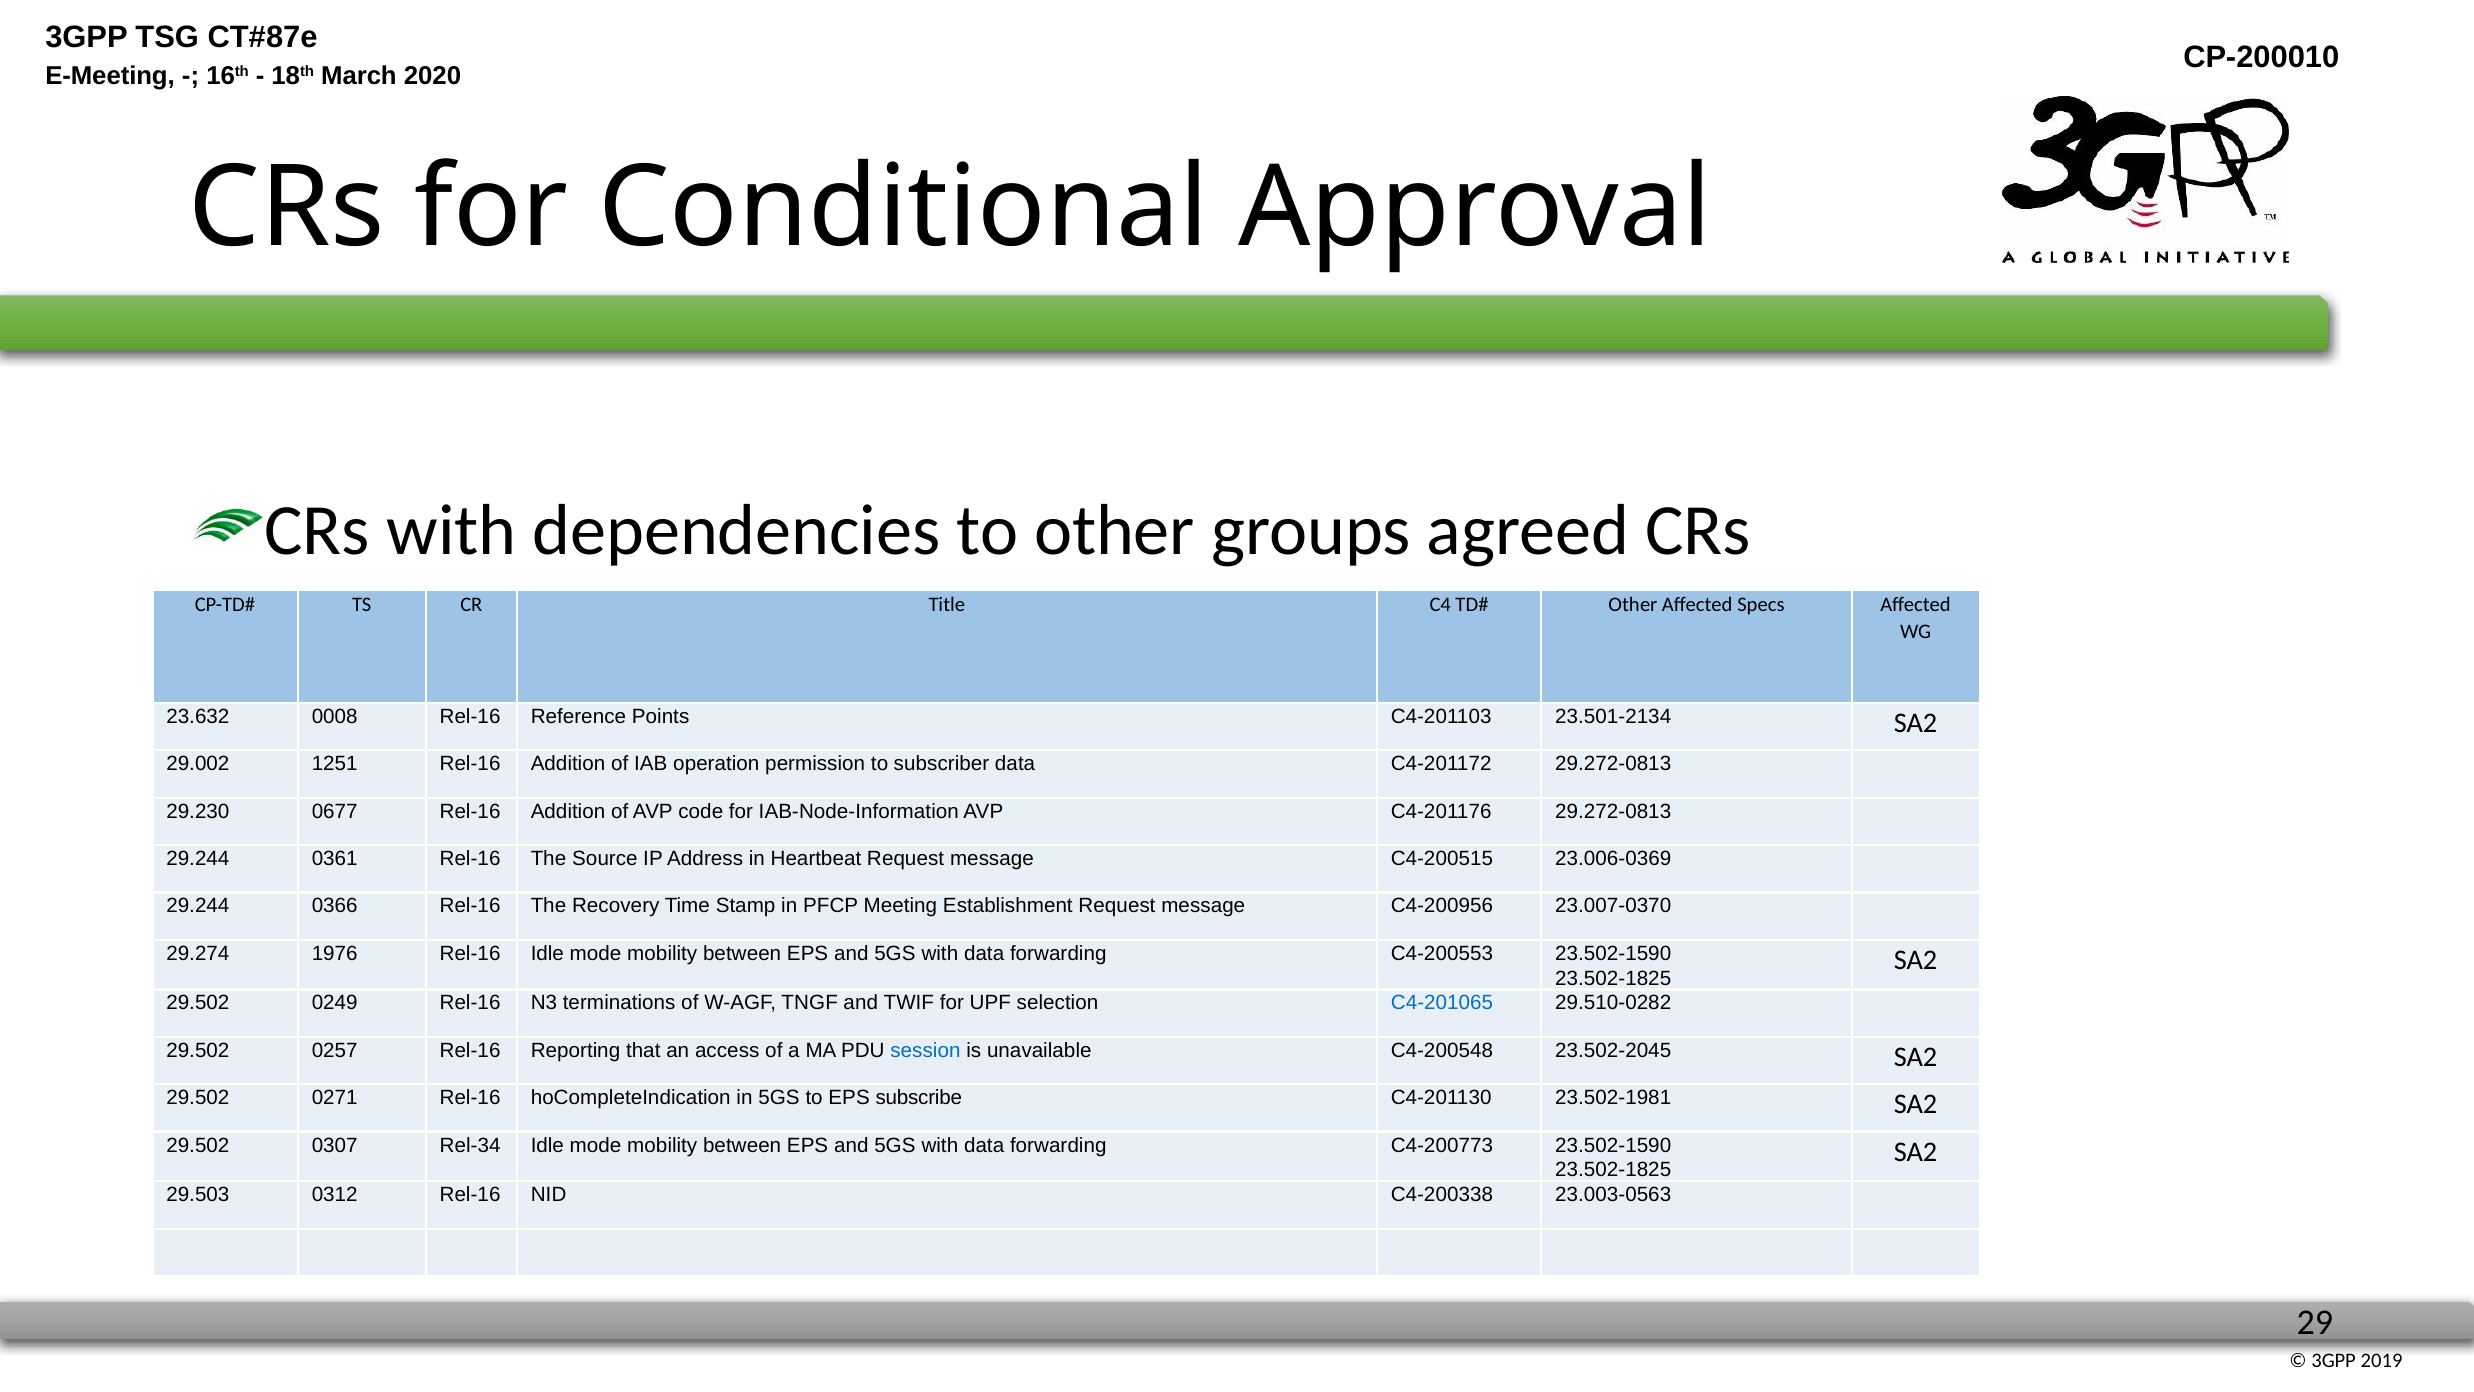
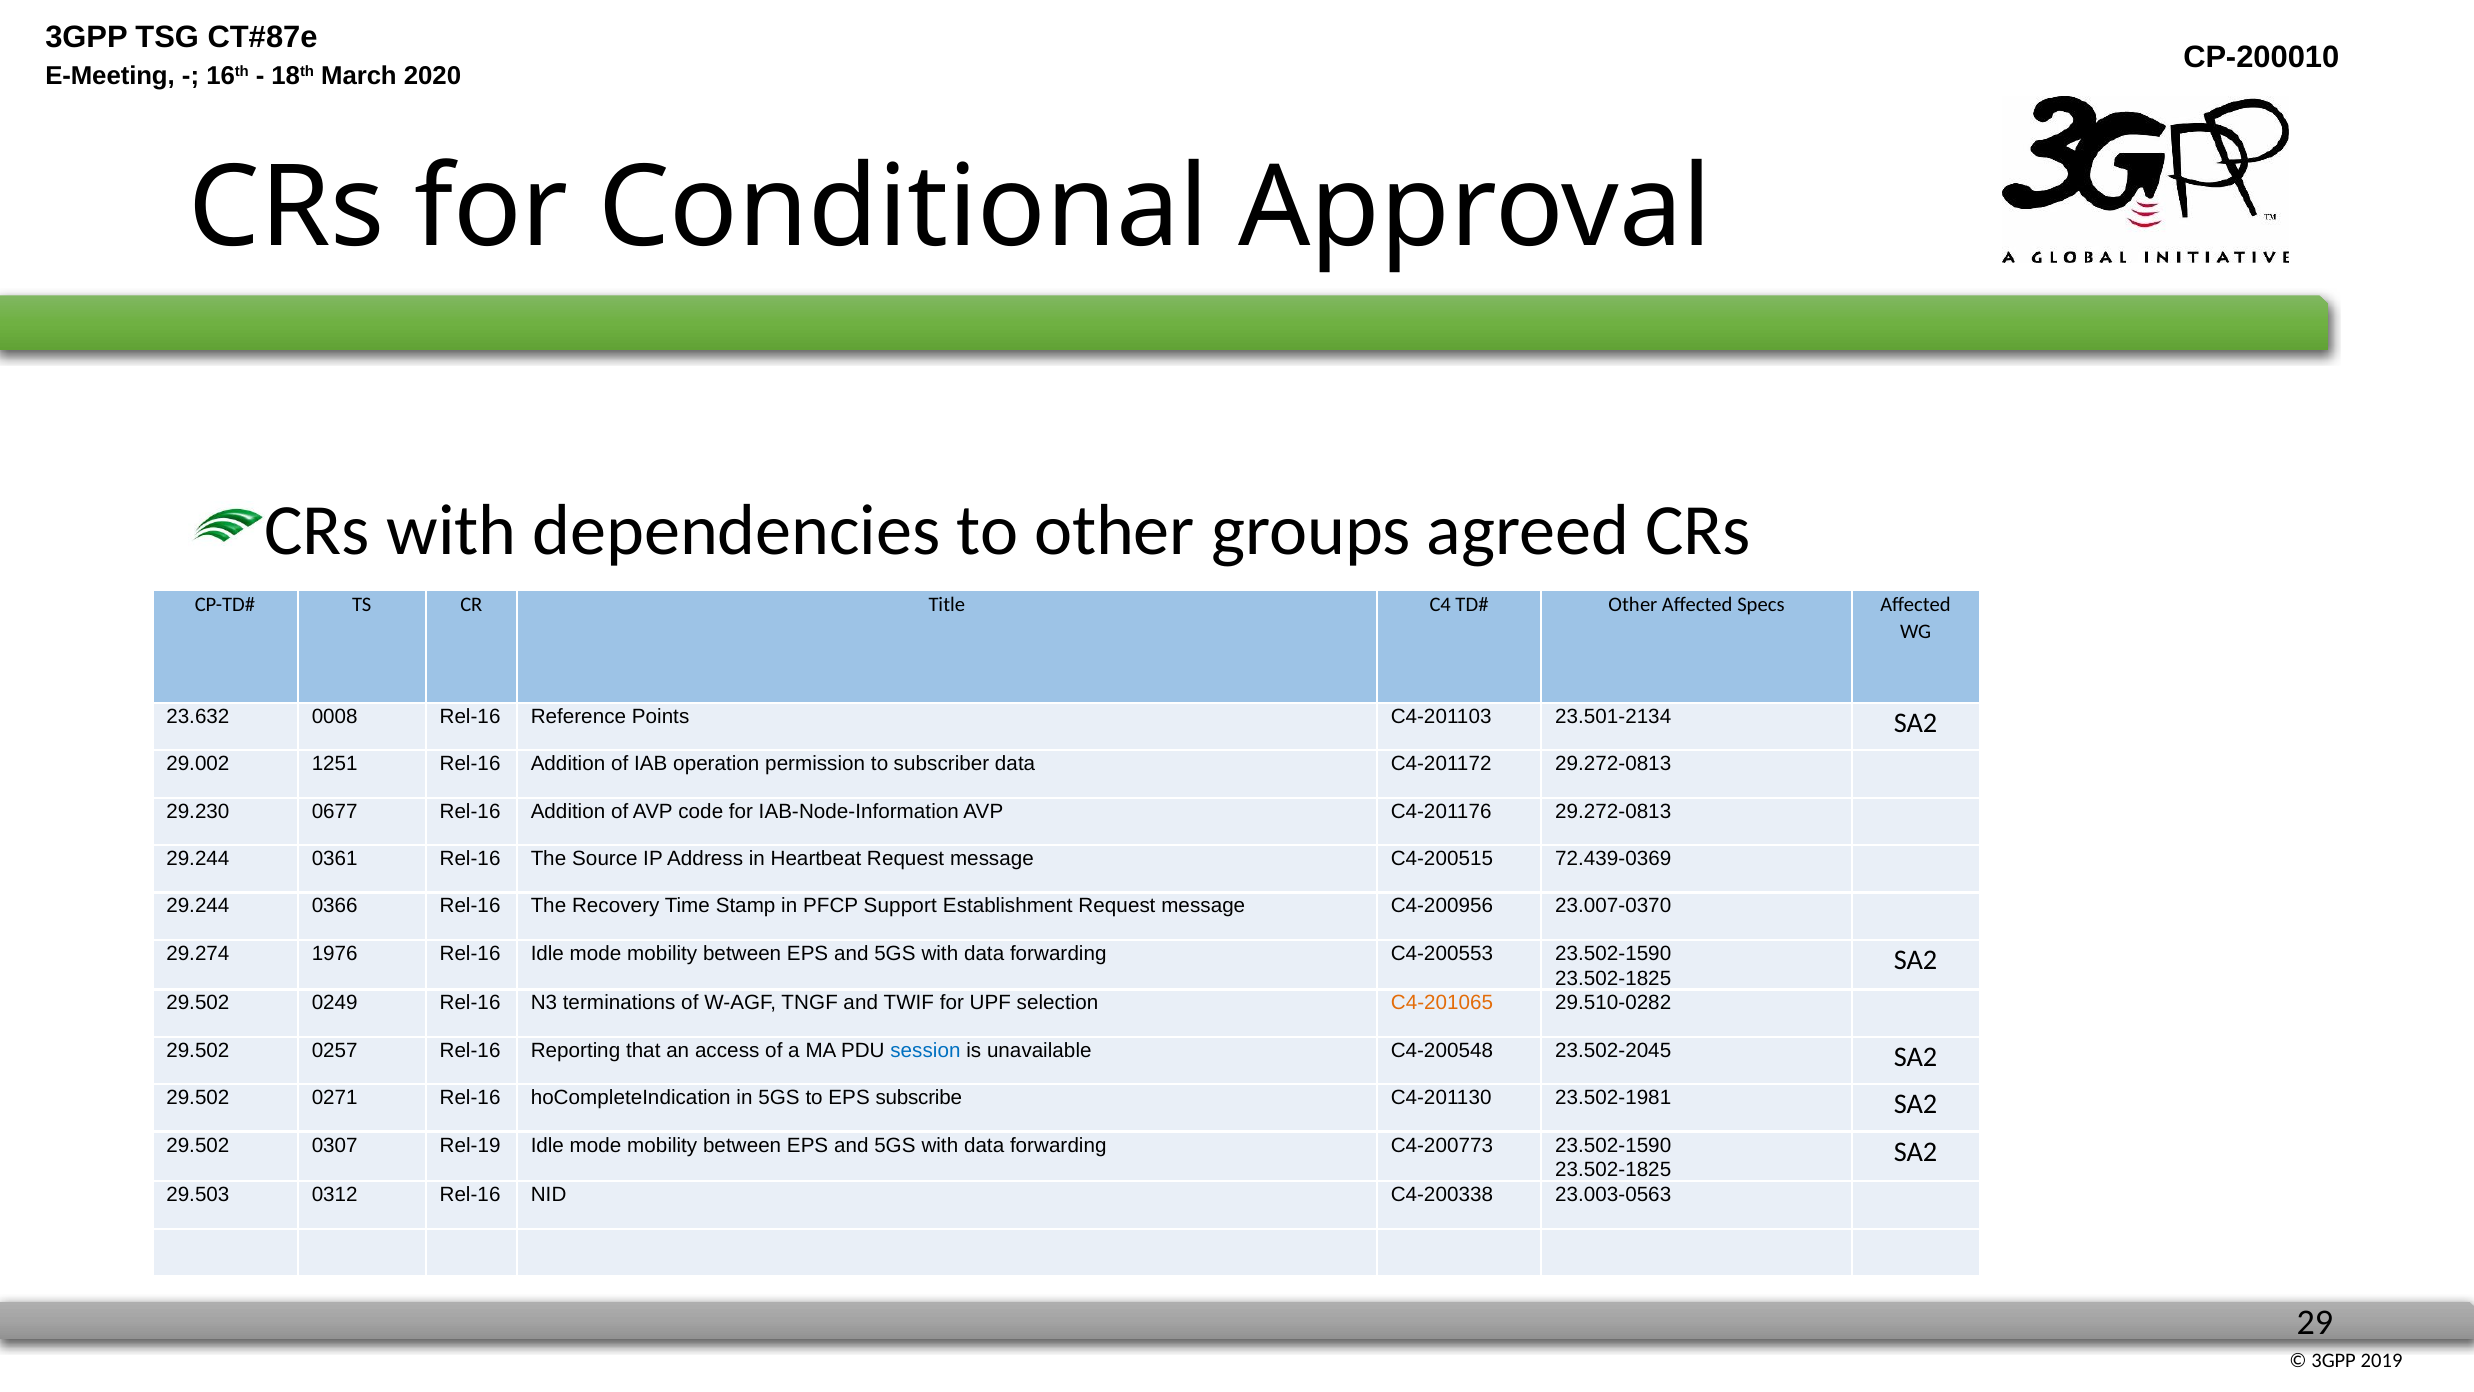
23.006-0369: 23.006-0369 -> 72.439-0369
Meeting: Meeting -> Support
C4-201065 colour: blue -> orange
Rel-34: Rel-34 -> Rel-19
